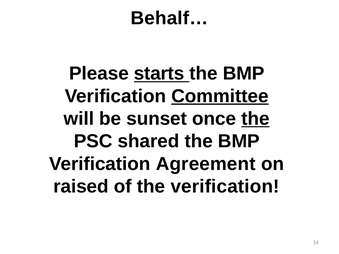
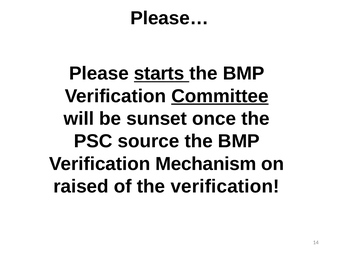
Behalf…: Behalf… -> Please…
the at (255, 119) underline: present -> none
shared: shared -> source
Agreement: Agreement -> Mechanism
